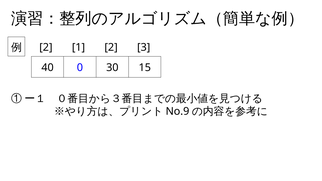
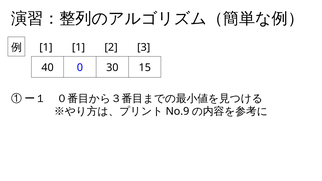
2 at (46, 47): 2 -> 1
